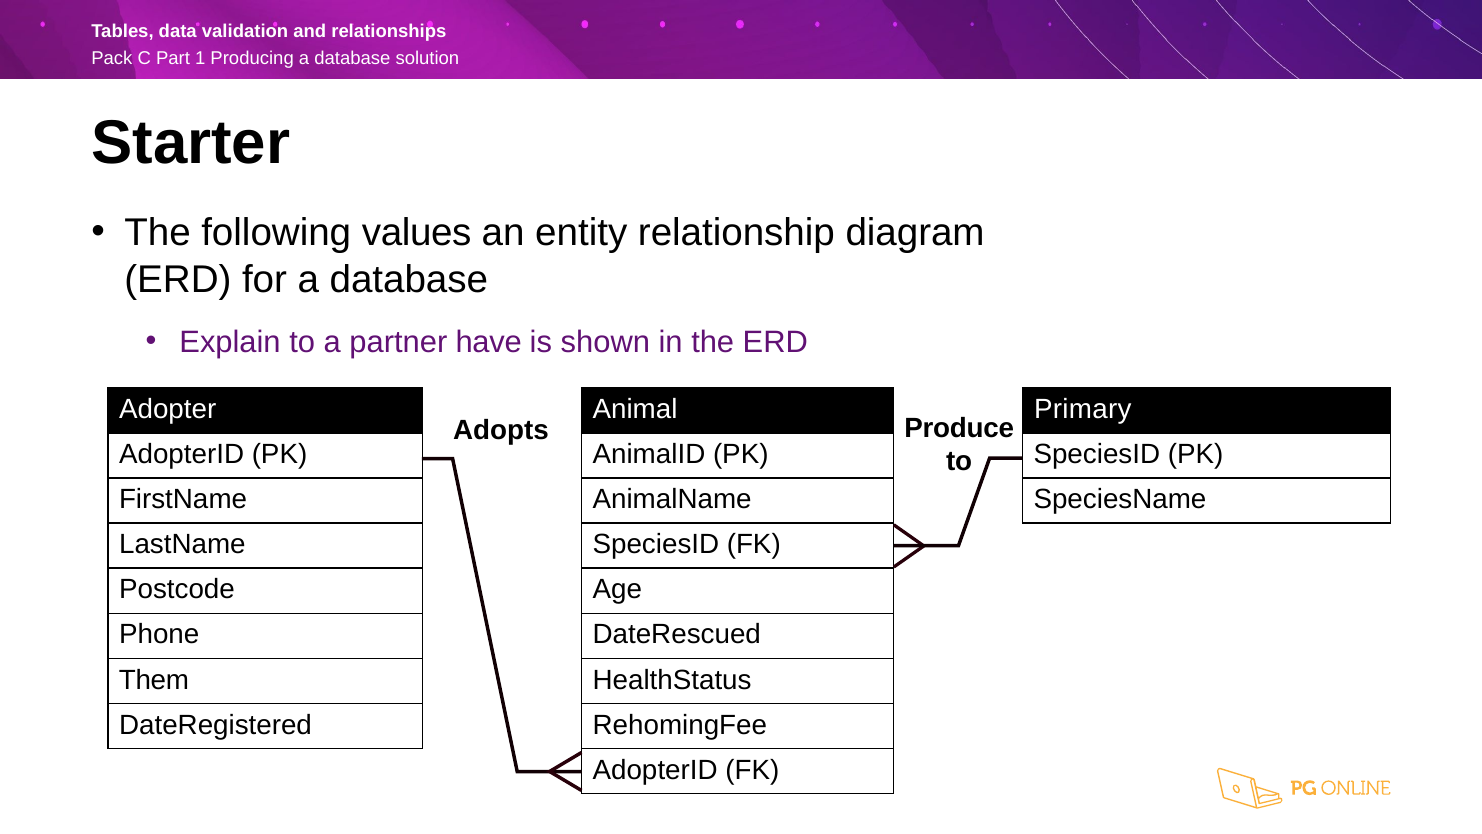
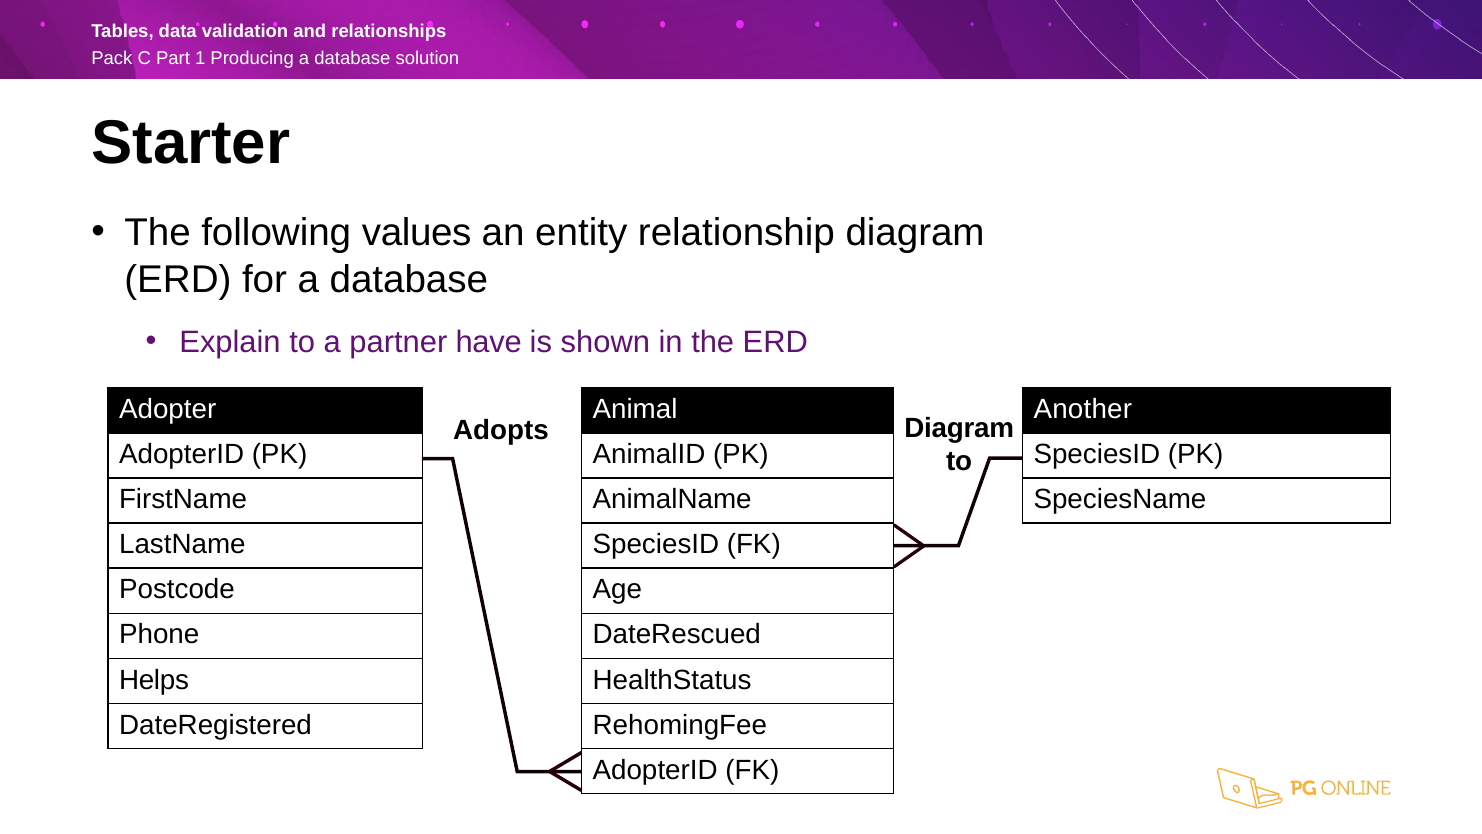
Primary: Primary -> Another
Adopts Produce: Produce -> Diagram
Them: Them -> Helps
